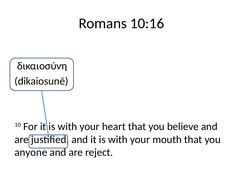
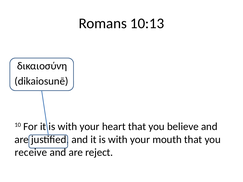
10:16: 10:16 -> 10:13
anyone: anyone -> receive
